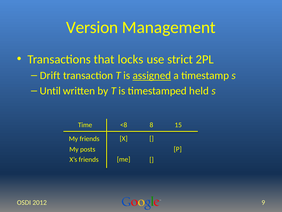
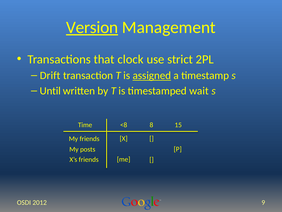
Version underline: none -> present
locks: locks -> clock
held: held -> wait
